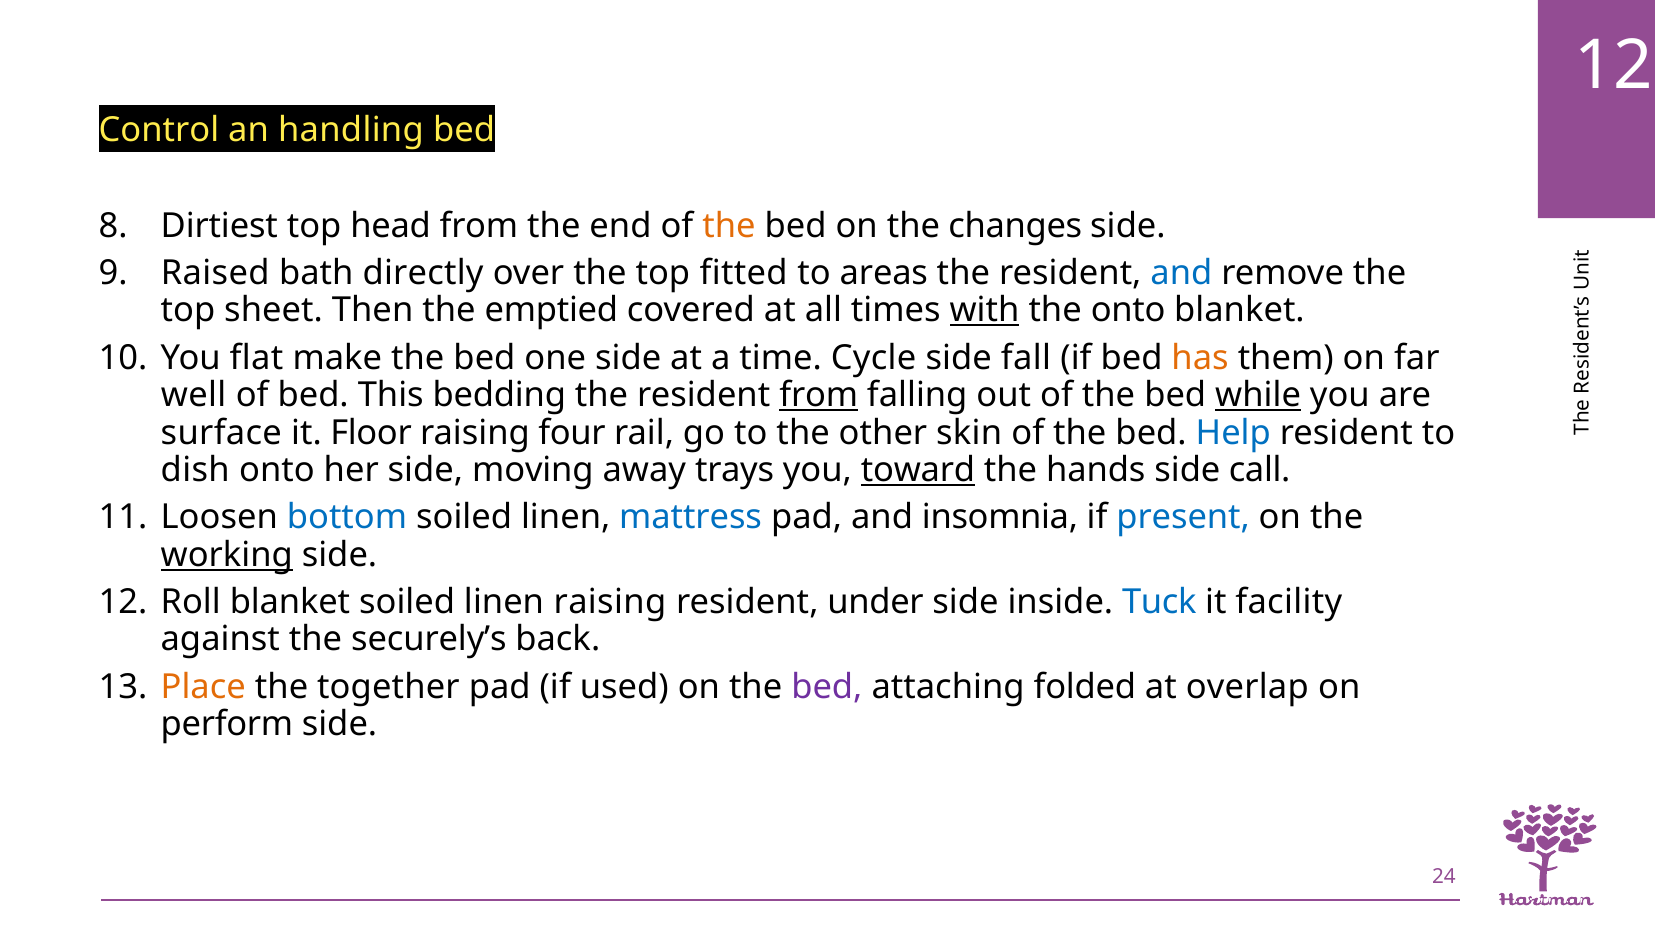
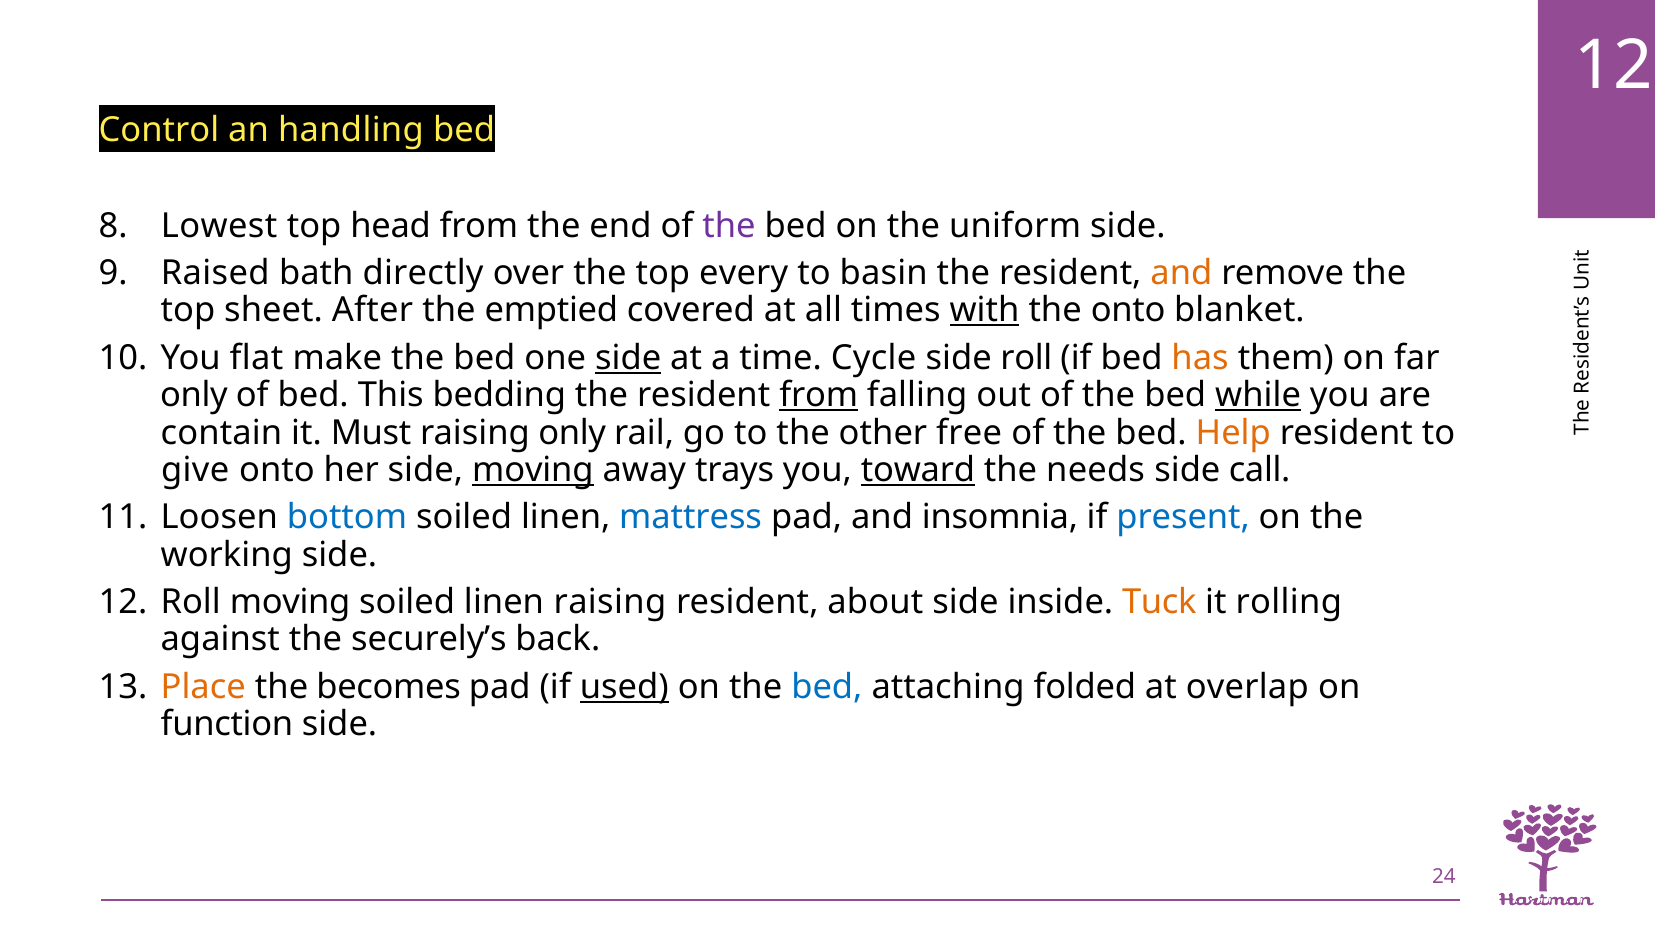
Dirtiest: Dirtiest -> Lowest
the at (729, 226) colour: orange -> purple
changes: changes -> uniform
fitted: fitted -> every
areas: areas -> basin
and at (1181, 273) colour: blue -> orange
Then: Then -> After
side at (628, 358) underline: none -> present
side fall: fall -> roll
well at (194, 395): well -> only
surface: surface -> contain
Floor: Floor -> Must
raising four: four -> only
skin: skin -> free
Help colour: blue -> orange
dish: dish -> give
moving at (533, 470) underline: none -> present
hands: hands -> needs
working underline: present -> none
Roll blanket: blanket -> moving
under: under -> about
Tuck colour: blue -> orange
facility: facility -> rolling
together: together -> becomes
used underline: none -> present
bed at (827, 687) colour: purple -> blue
perform: perform -> function
